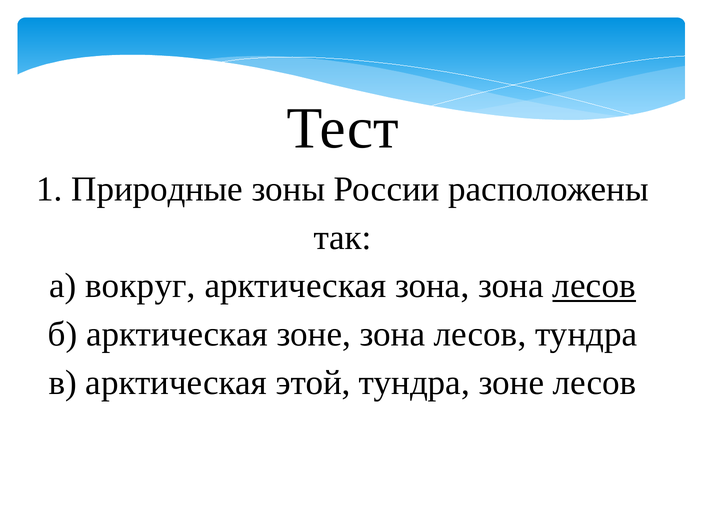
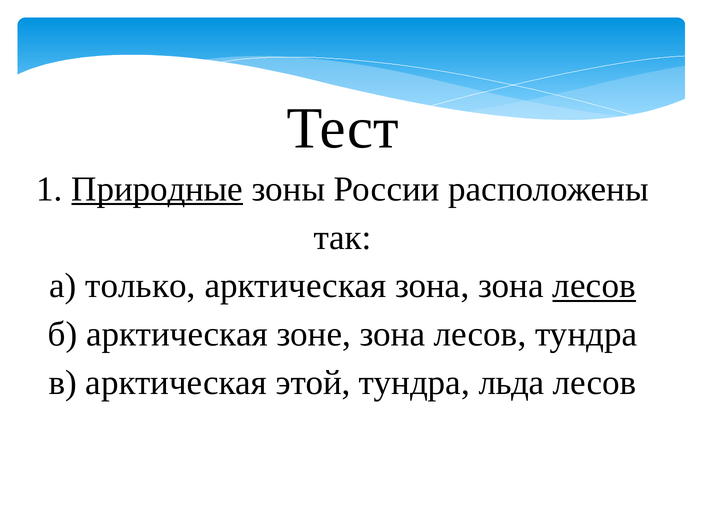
Природные underline: none -> present
вокруг: вокруг -> только
тундра зоне: зоне -> льда
